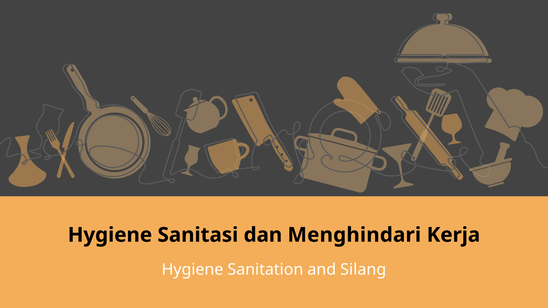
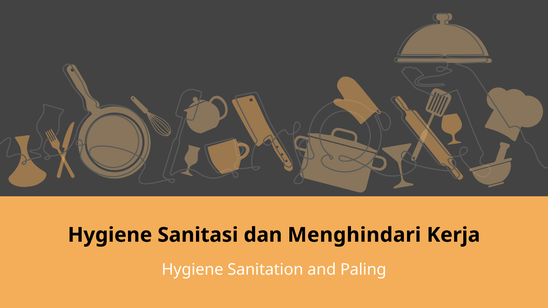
Silang: Silang -> Paling
